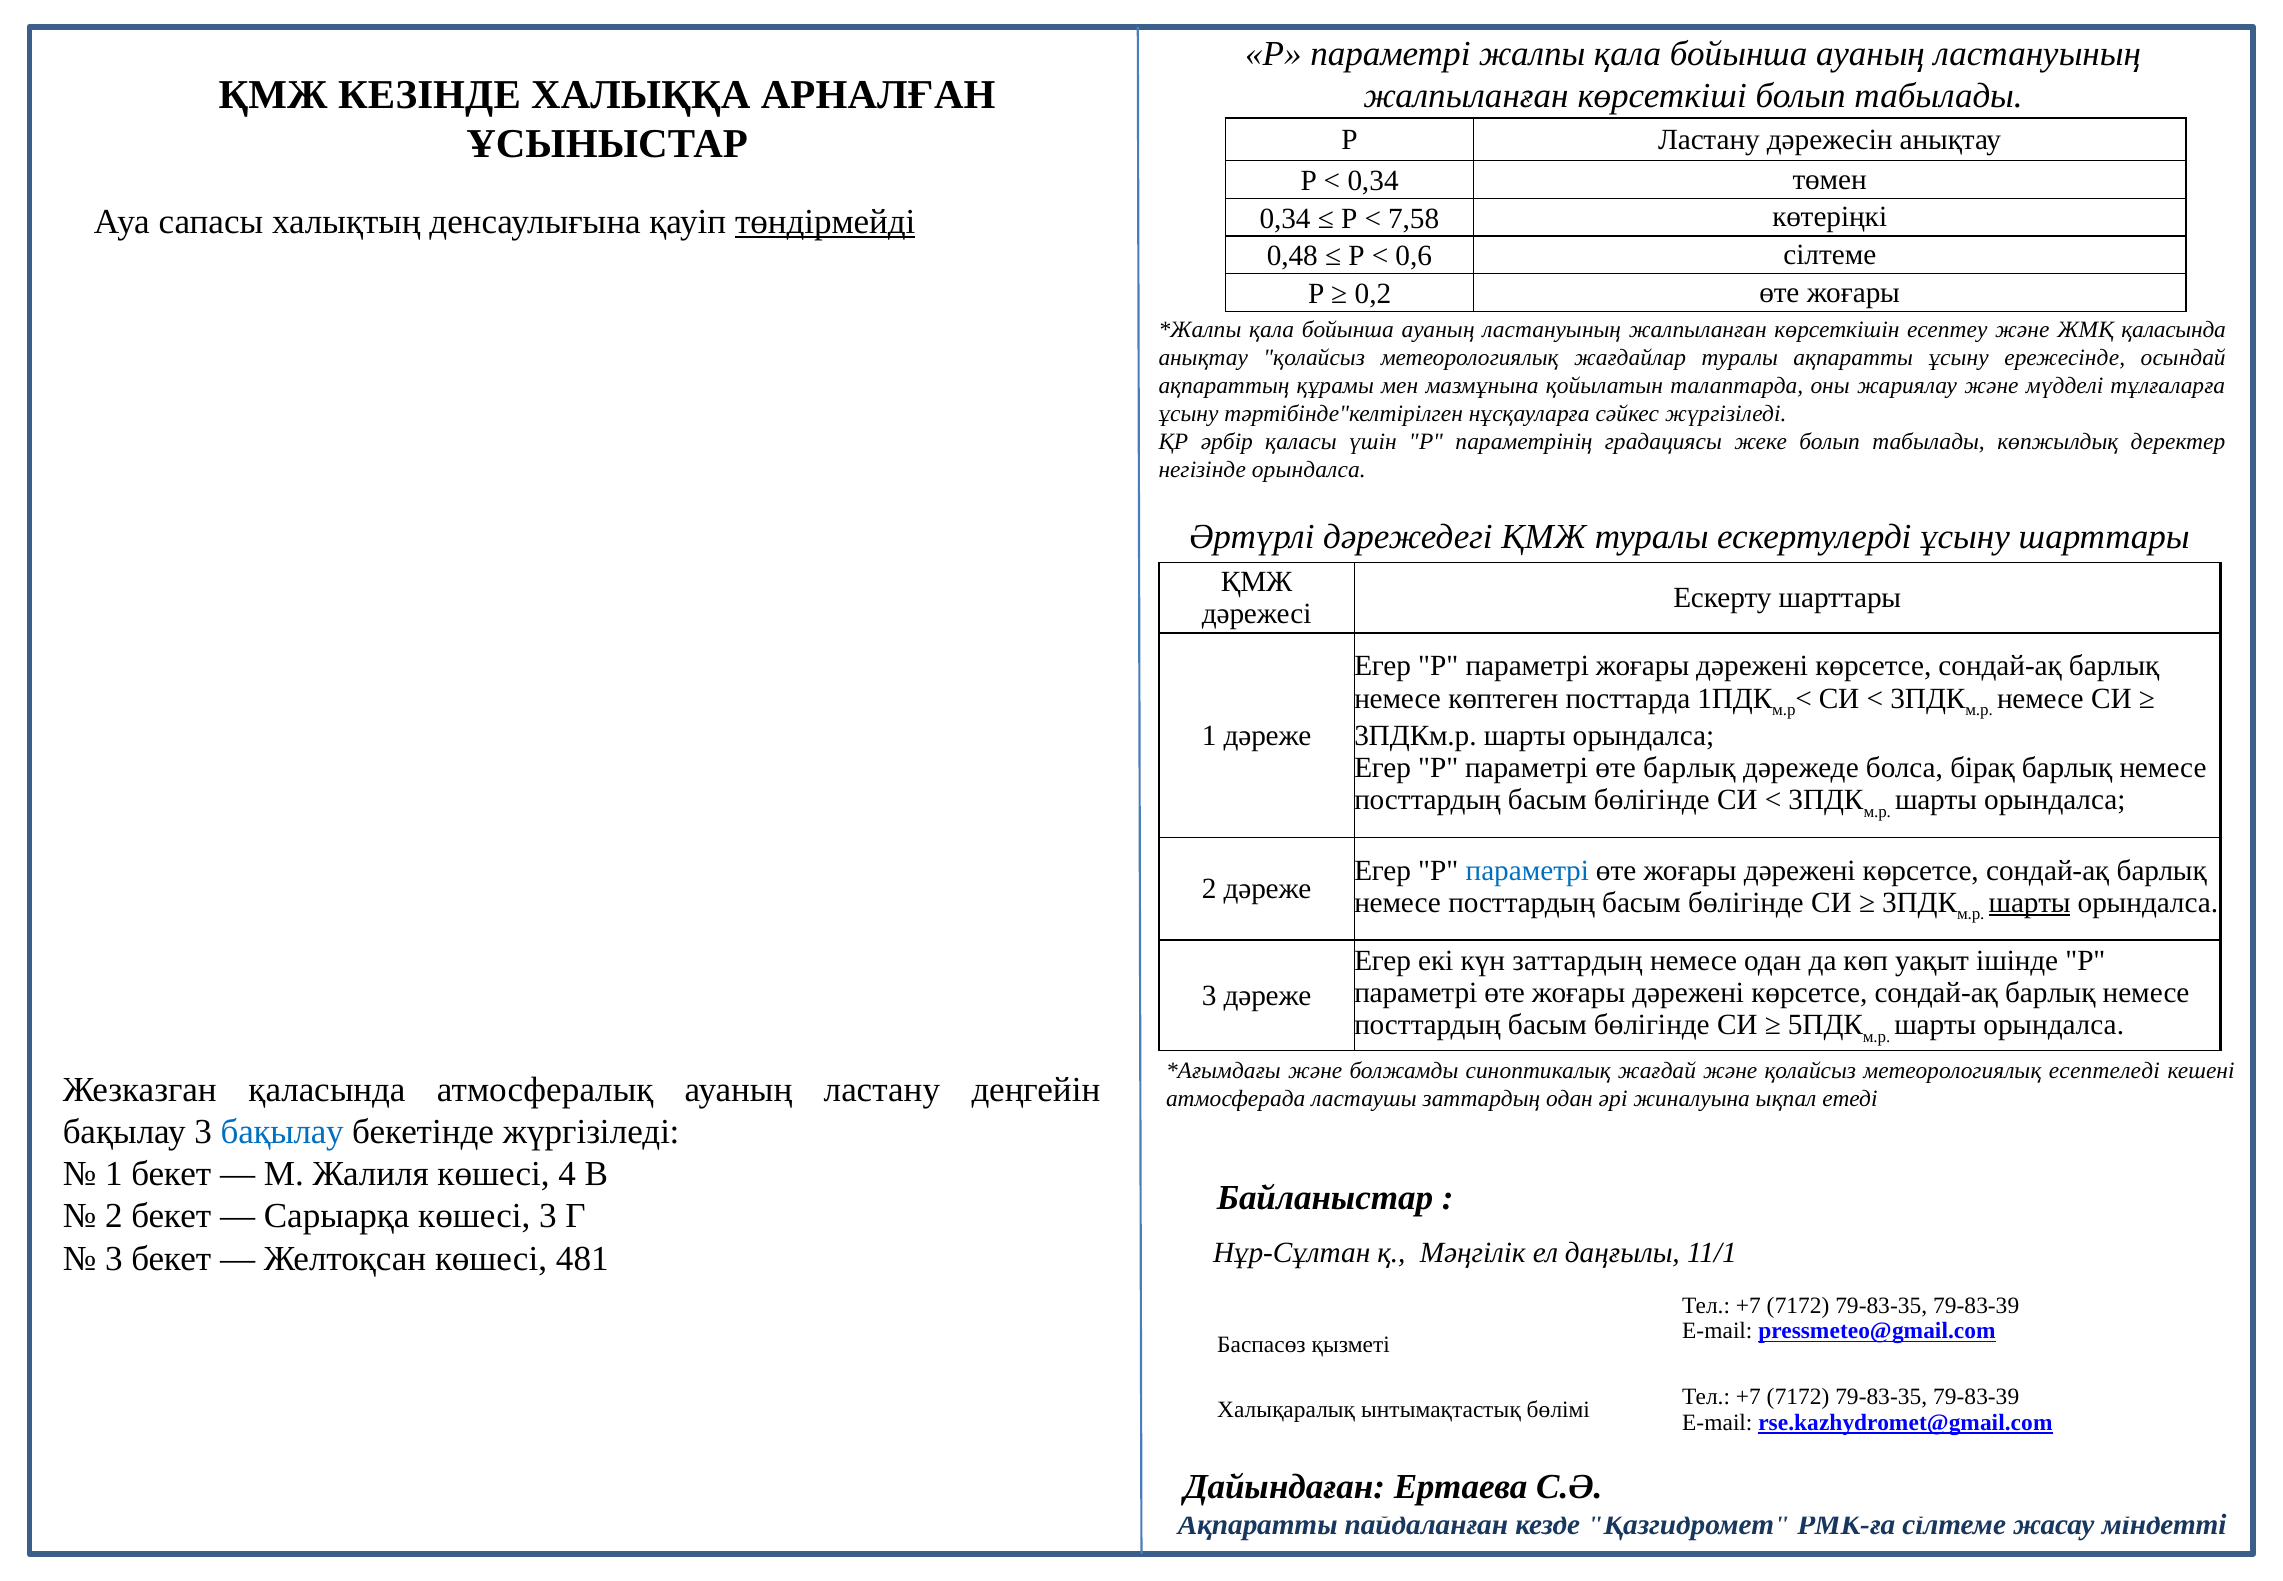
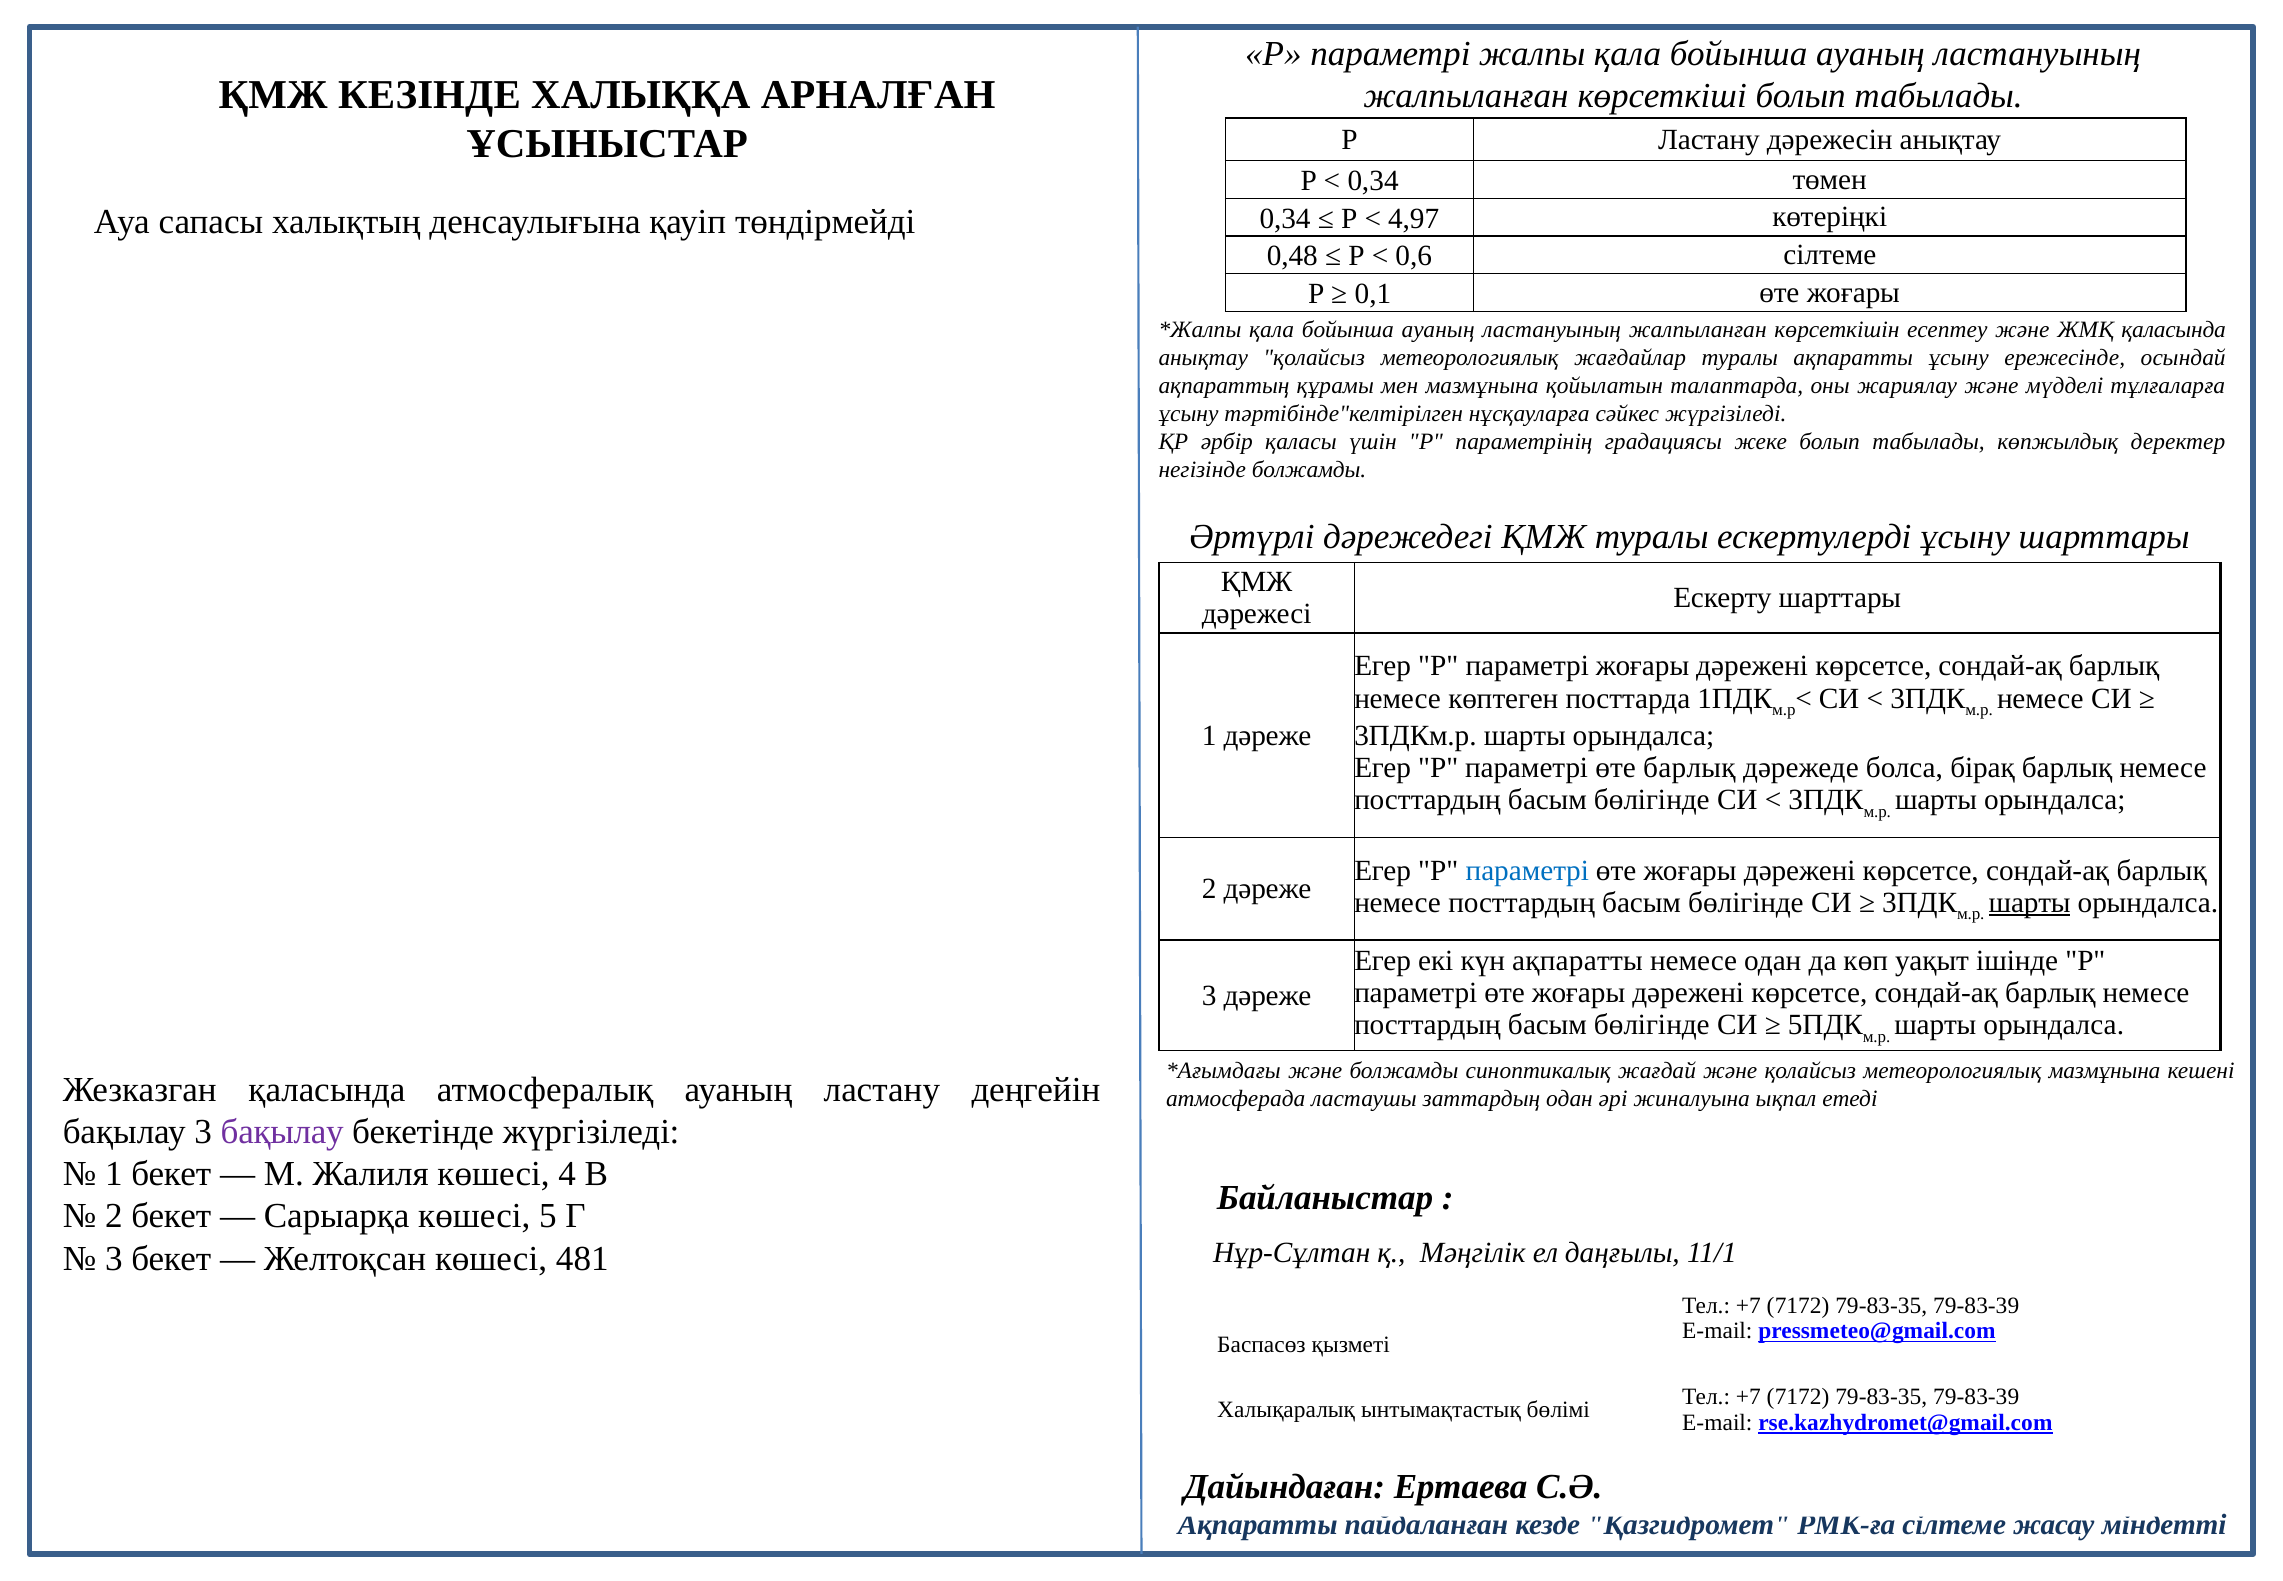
7,58: 7,58 -> 4,97
төндірмейді underline: present -> none
0,2: 0,2 -> 0,1
негізінде орындалса: орындалса -> болжамды
күн заттардың: заттардың -> ақпаратты
метеорологиялық есептеледі: есептеледі -> мазмұнына
бақылау at (282, 1132) colour: blue -> purple
көшесі 3: 3 -> 5
